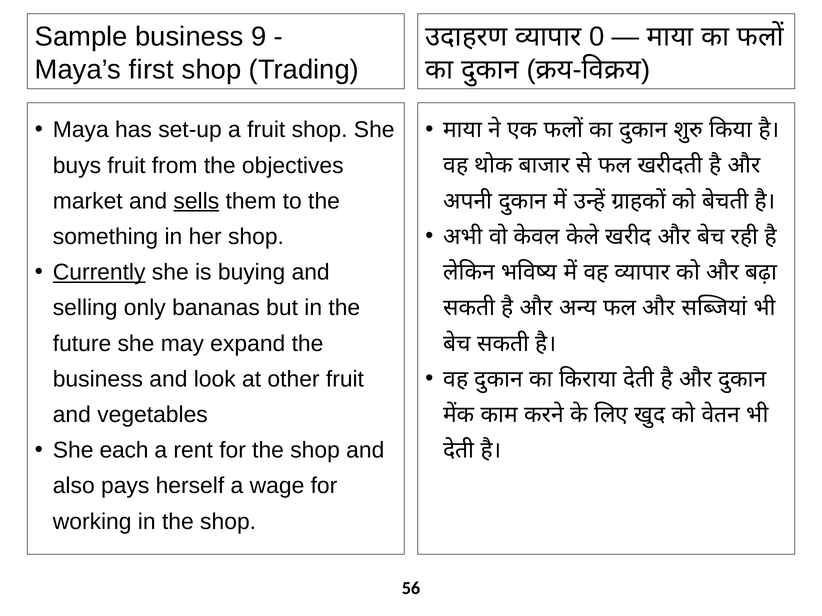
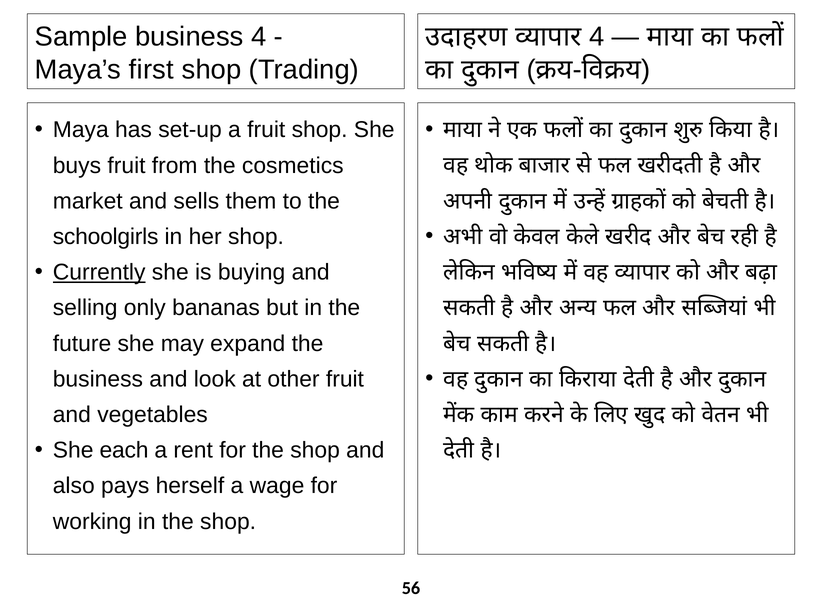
business 9: 9 -> 4
0 at (597, 37): 0 -> 4
objectives: objectives -> cosmetics
sells underline: present -> none
something: something -> schoolgirls
